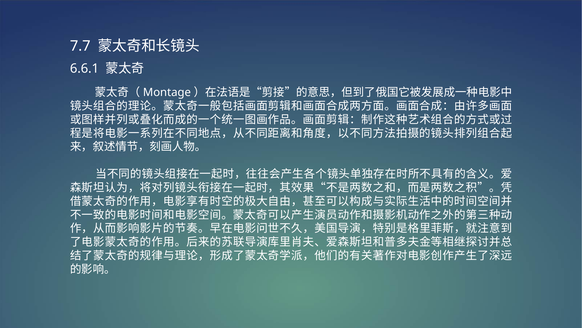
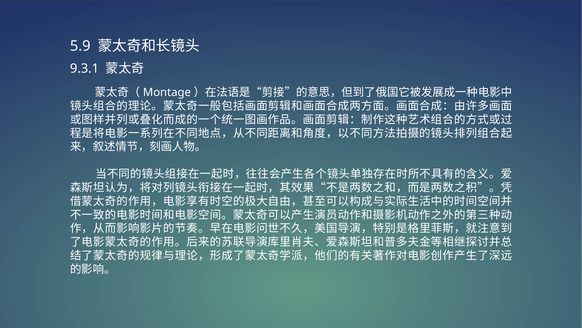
7.7: 7.7 -> 5.9
6.6.1: 6.6.1 -> 9.3.1
